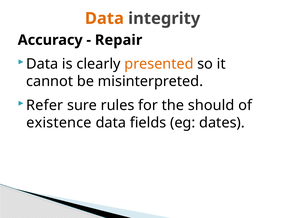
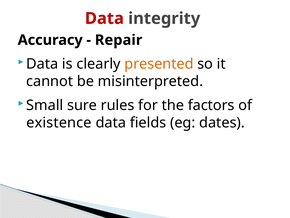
Data at (104, 18) colour: orange -> red
Refer: Refer -> Small
should: should -> factors
